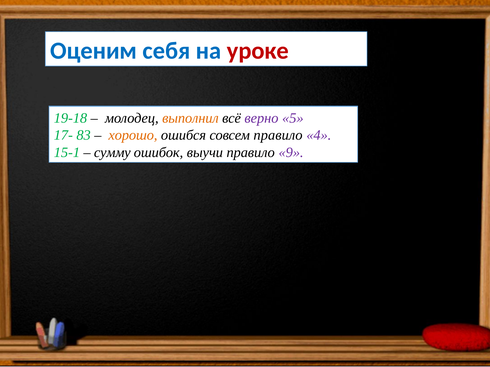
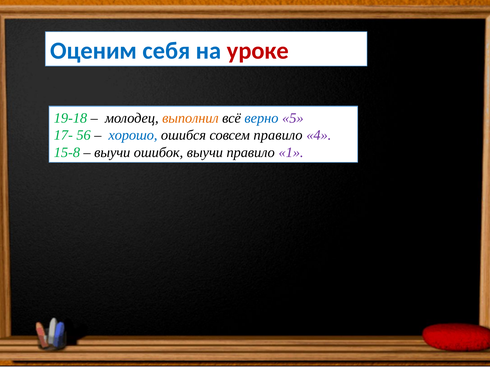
верно colour: purple -> blue
83: 83 -> 56
хорошо colour: orange -> blue
15-1: 15-1 -> 15-8
сумму at (112, 153): сумму -> выучи
9: 9 -> 1
